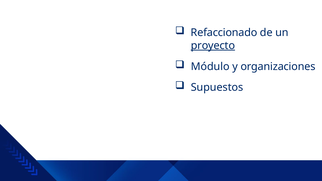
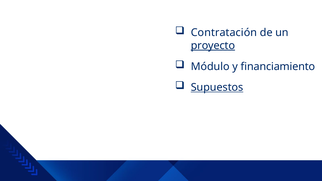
Refaccionado: Refaccionado -> Contratación
organizaciones: organizaciones -> financiamiento
Supuestos underline: none -> present
